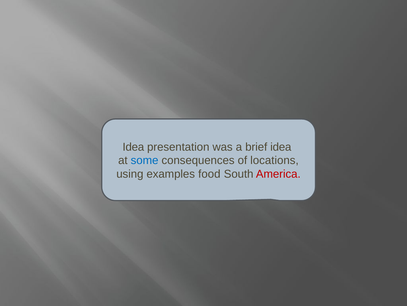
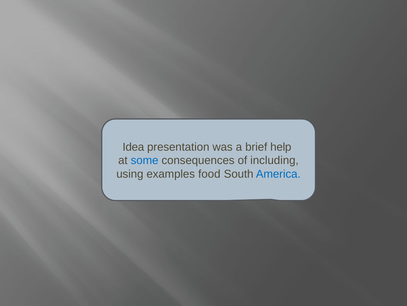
brief idea: idea -> help
locations: locations -> including
America colour: red -> blue
